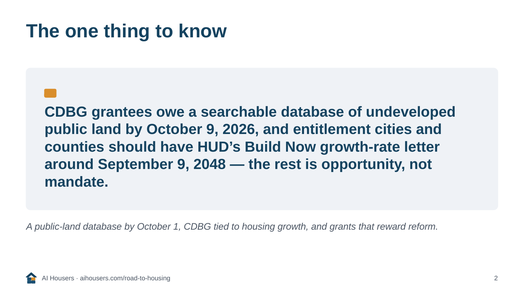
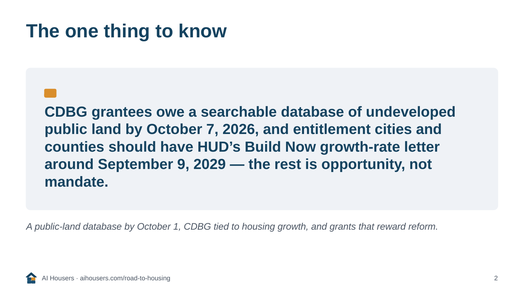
October 9: 9 -> 7
2048: 2048 -> 2029
